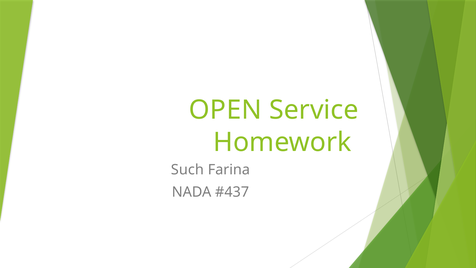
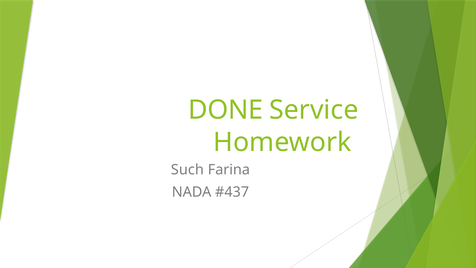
OPEN: OPEN -> DONE
